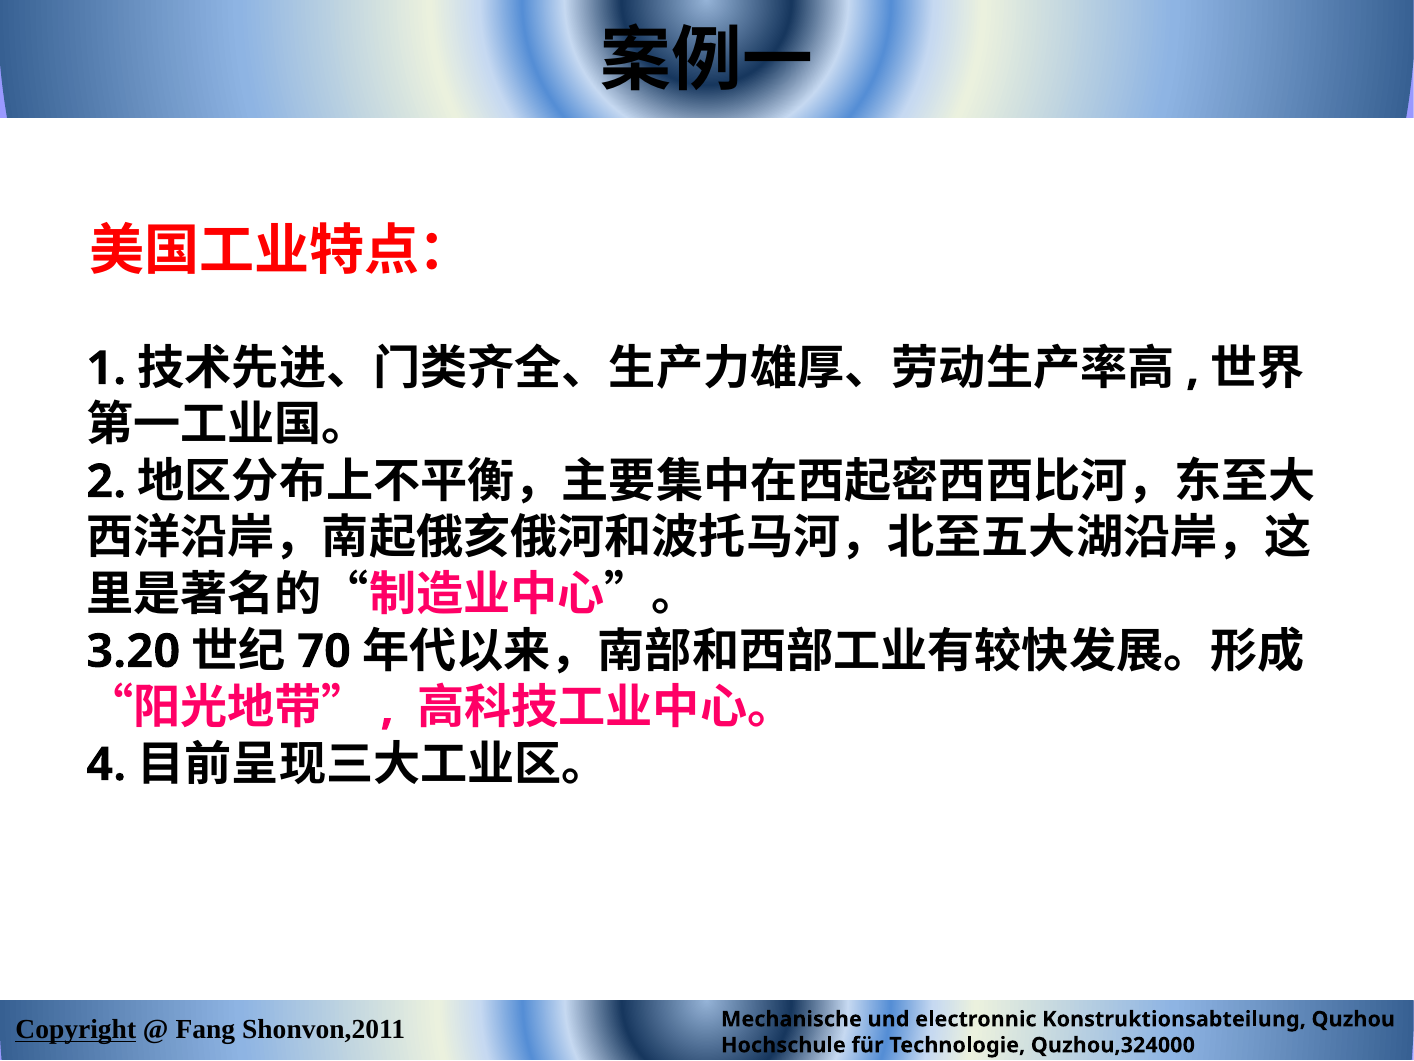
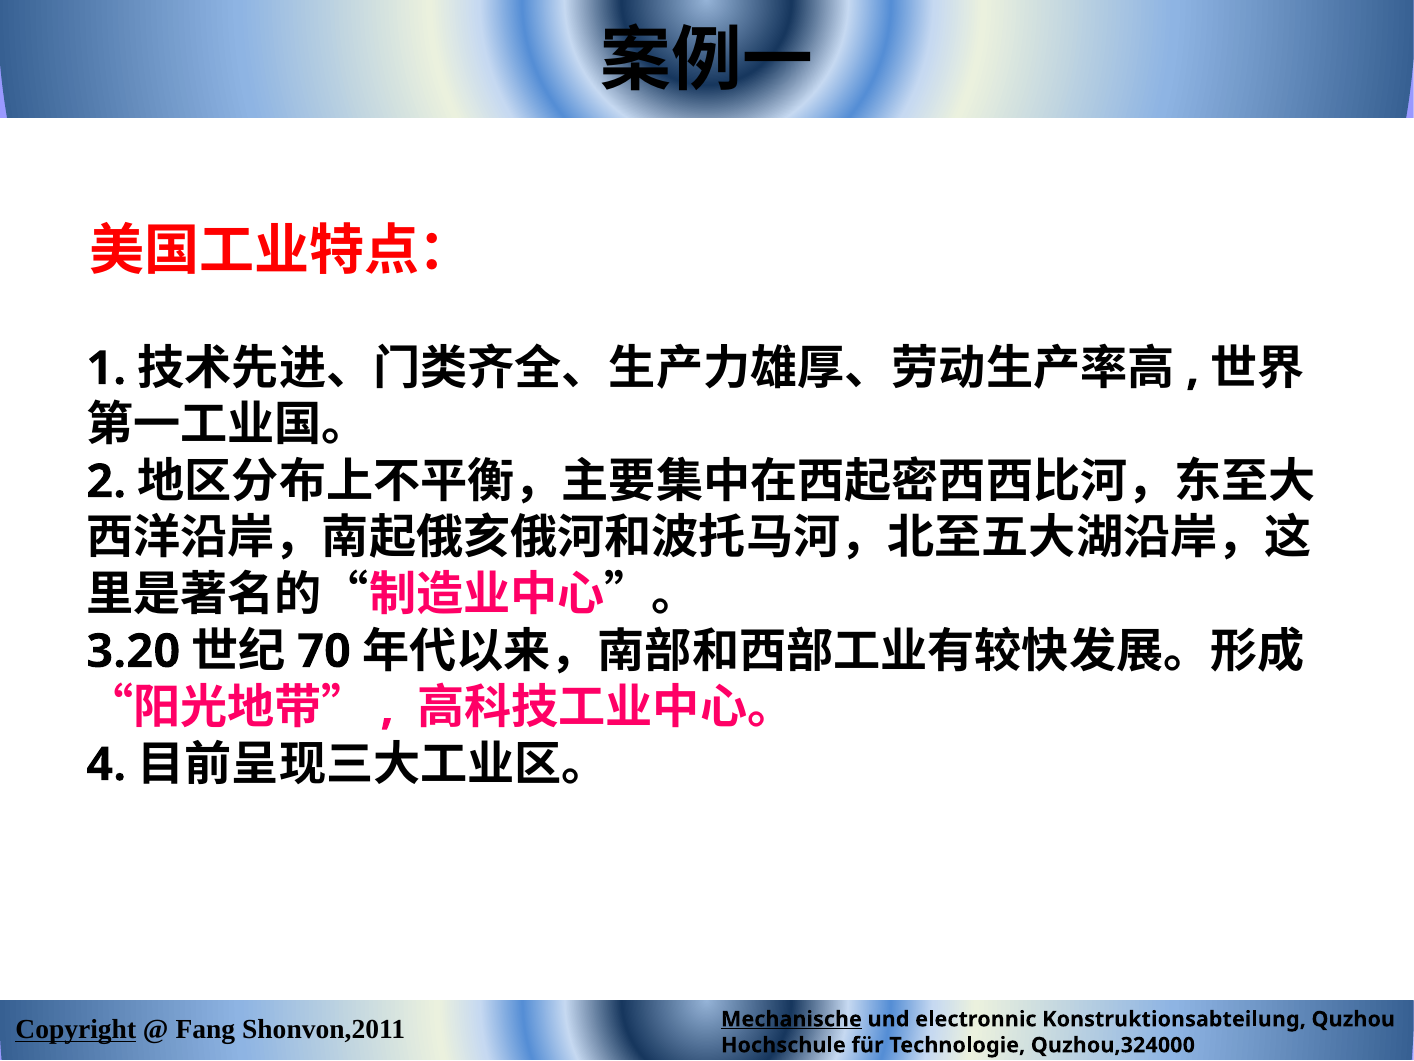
Mechanische underline: none -> present
